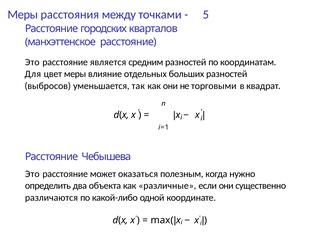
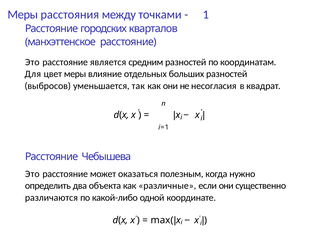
5: 5 -> 1
торговыми: торговыми -> несогласия
